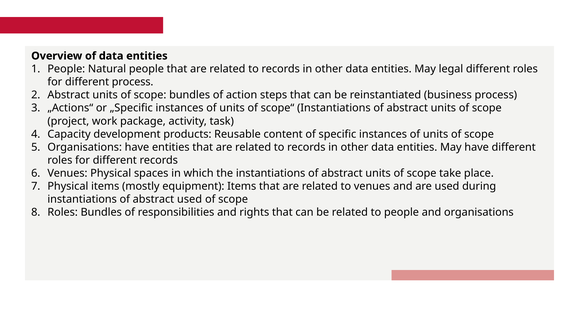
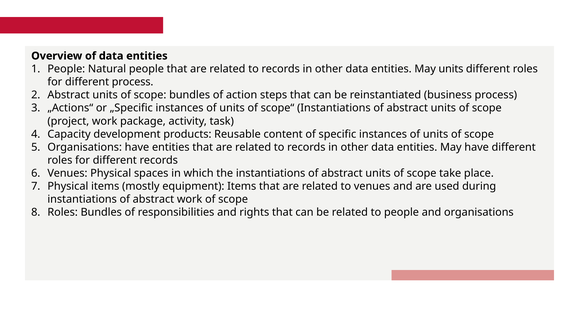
May legal: legal -> units
abstract used: used -> work
